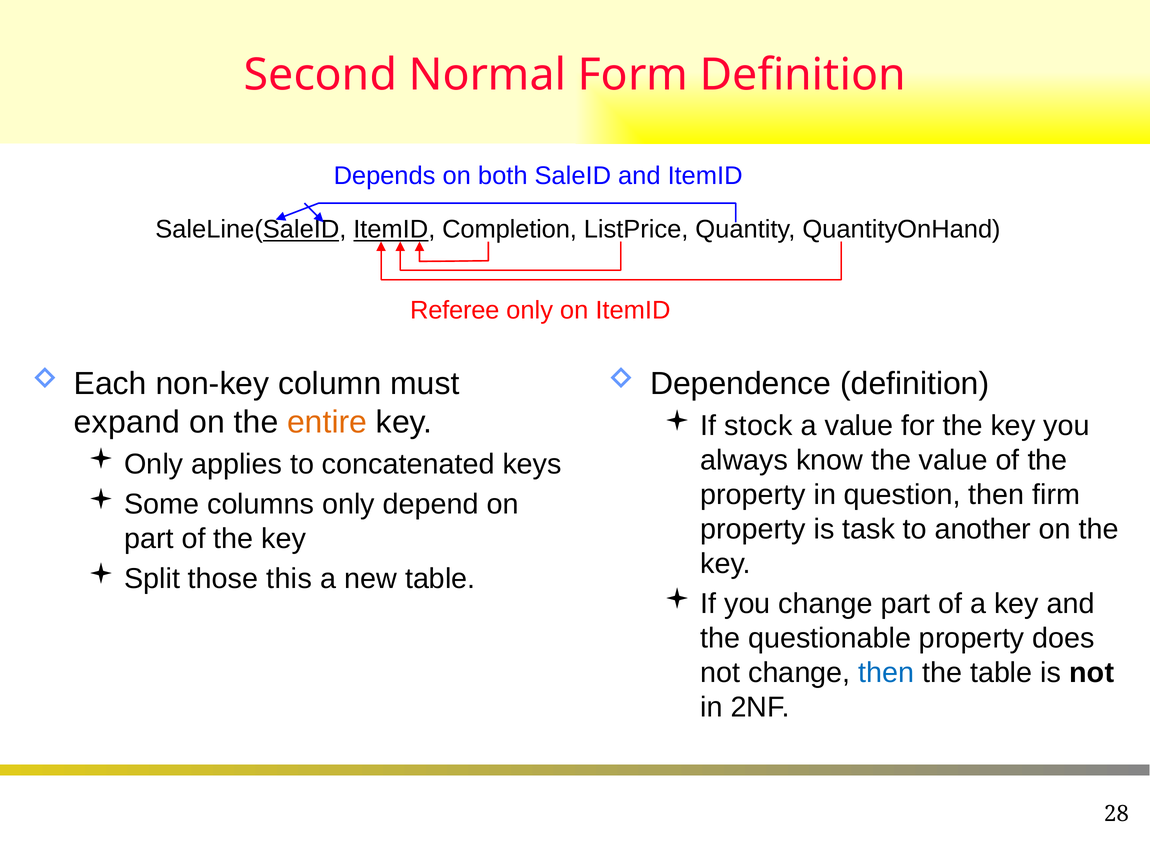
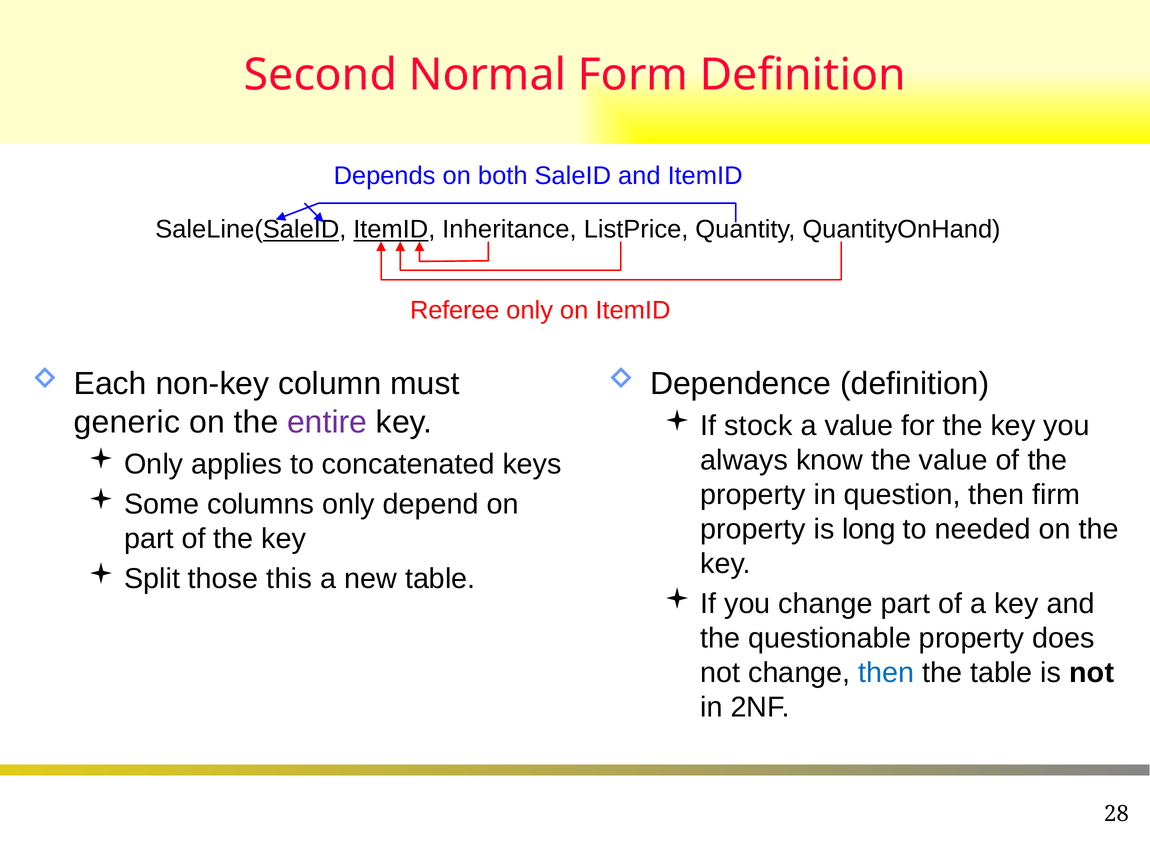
Completion: Completion -> Inheritance
expand: expand -> generic
entire colour: orange -> purple
task: task -> long
another: another -> needed
